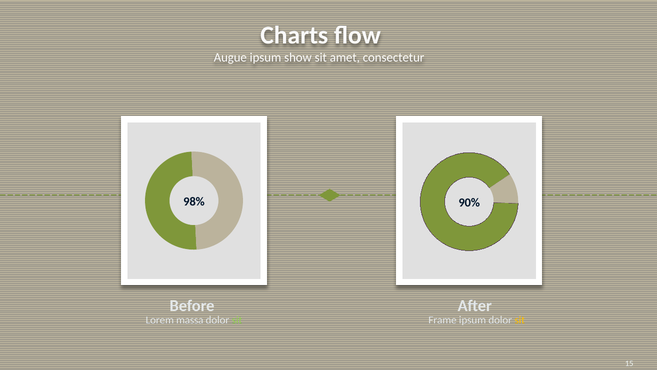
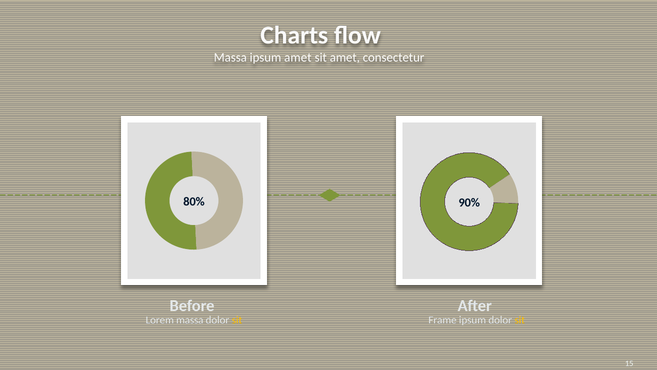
Augue at (230, 57): Augue -> Massa
ipsum show: show -> amet
98%: 98% -> 80%
sit at (237, 320) colour: light green -> yellow
